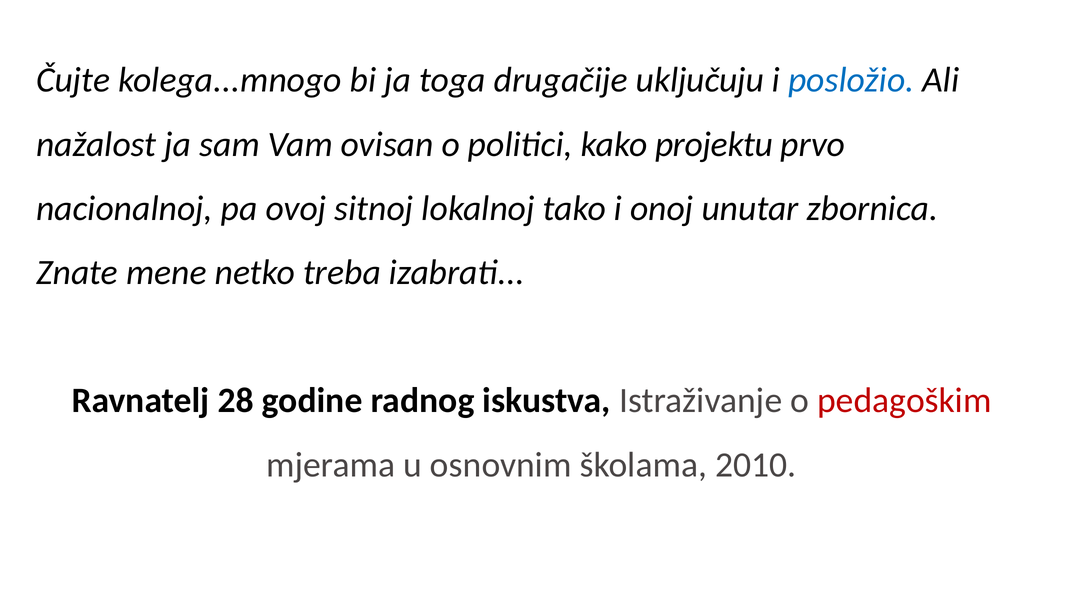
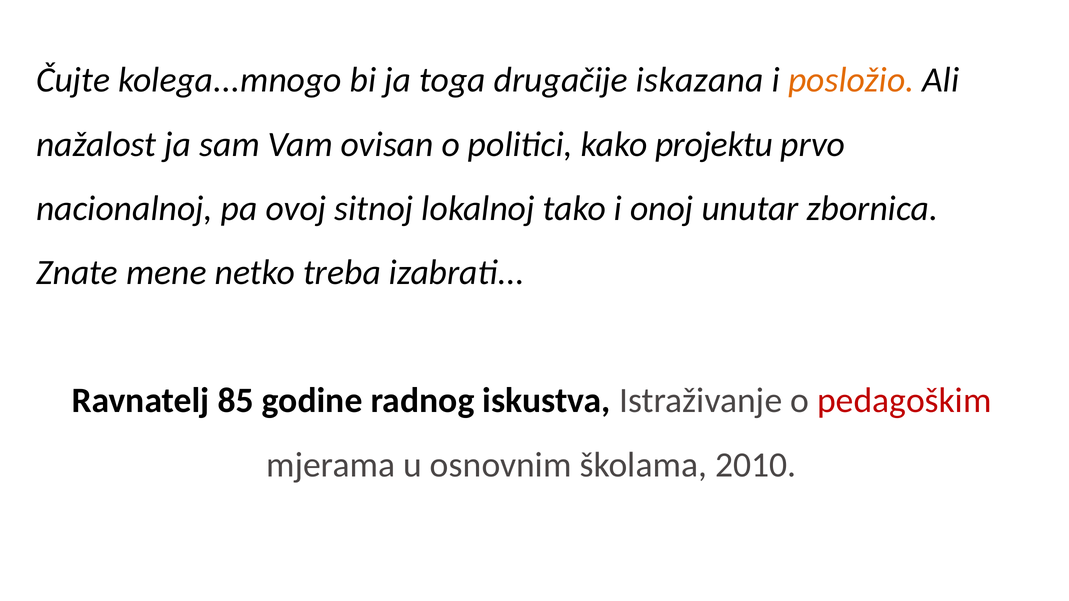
uključuju: uključuju -> iskazana
posložio colour: blue -> orange
28: 28 -> 85
